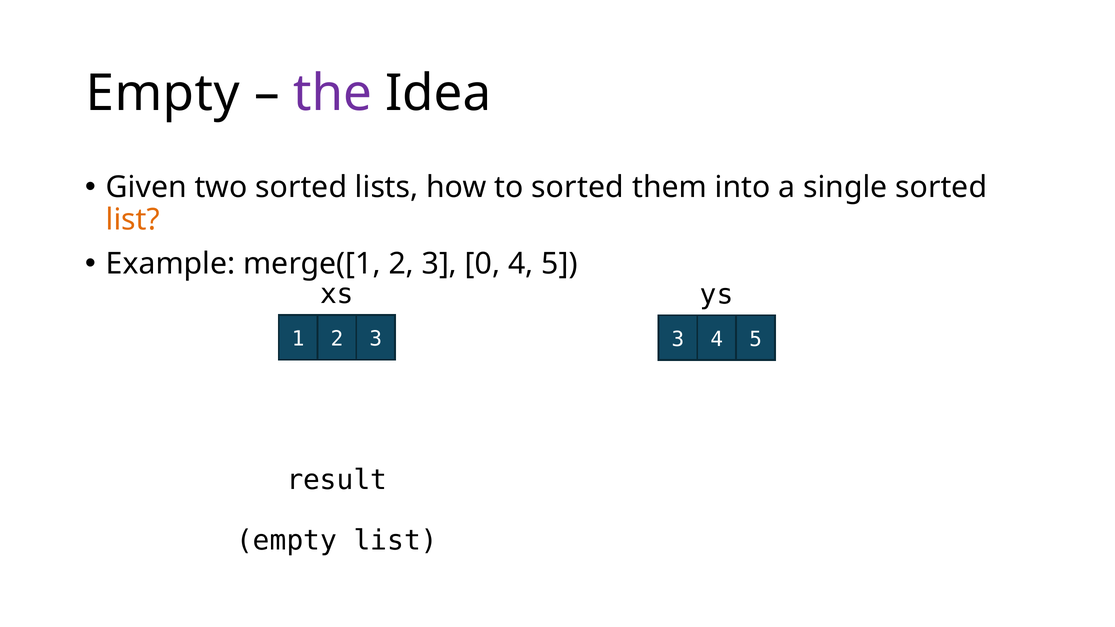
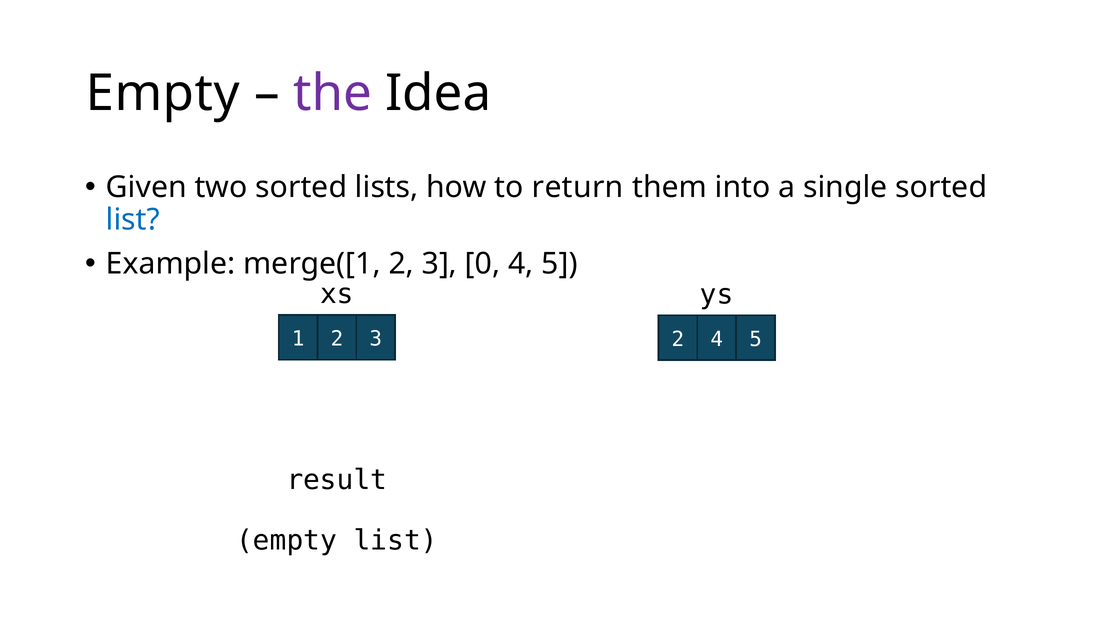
to sorted: sorted -> return
list at (133, 220) colour: orange -> blue
3 3: 3 -> 2
